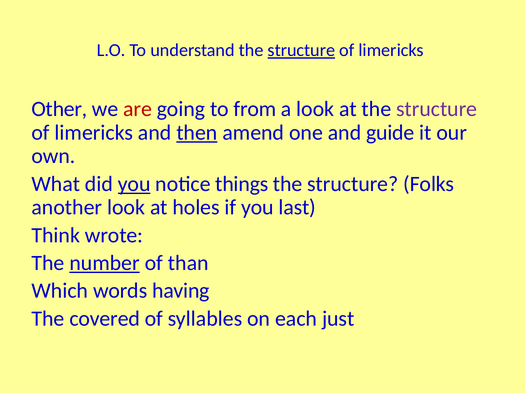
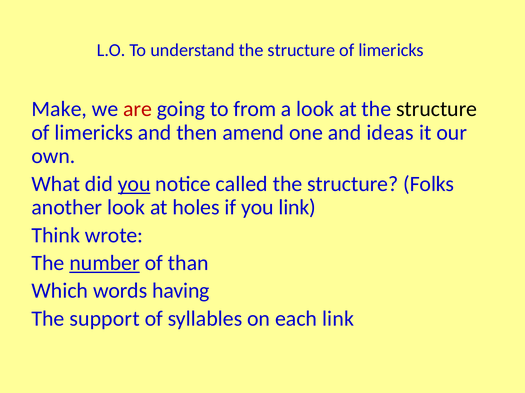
structure at (301, 50) underline: present -> none
Other: Other -> Make
structure at (437, 109) colour: purple -> black
then underline: present -> none
guide: guide -> ideas
things: things -> called
you last: last -> link
covered: covered -> support
each just: just -> link
